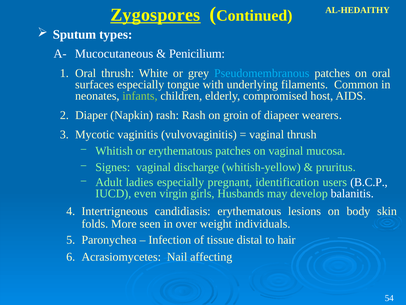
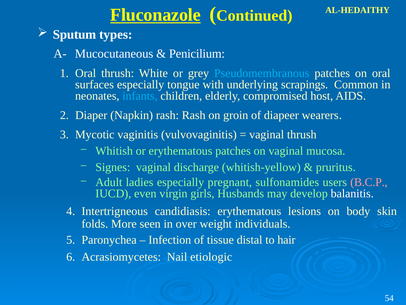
Zygospores: Zygospores -> Fluconazole
filaments: filaments -> scrapings
infants colour: light green -> light blue
identification: identification -> sulfonamides
B.C.P colour: white -> pink
affecting: affecting -> etiologic
